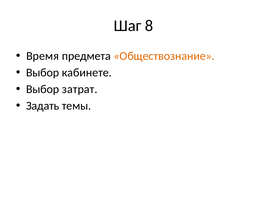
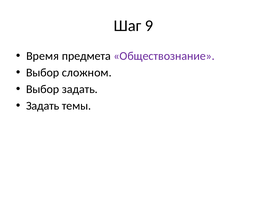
8: 8 -> 9
Обществознание colour: orange -> purple
кабинете: кабинете -> сложном
Выбор затрат: затрат -> задать
